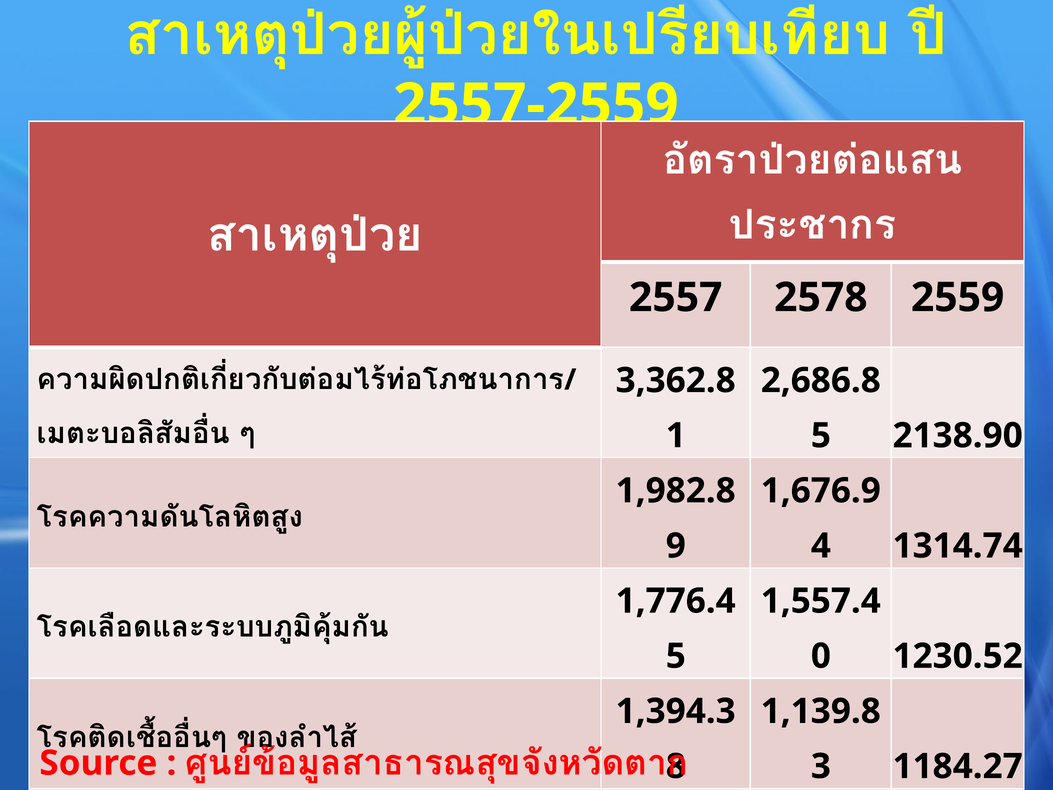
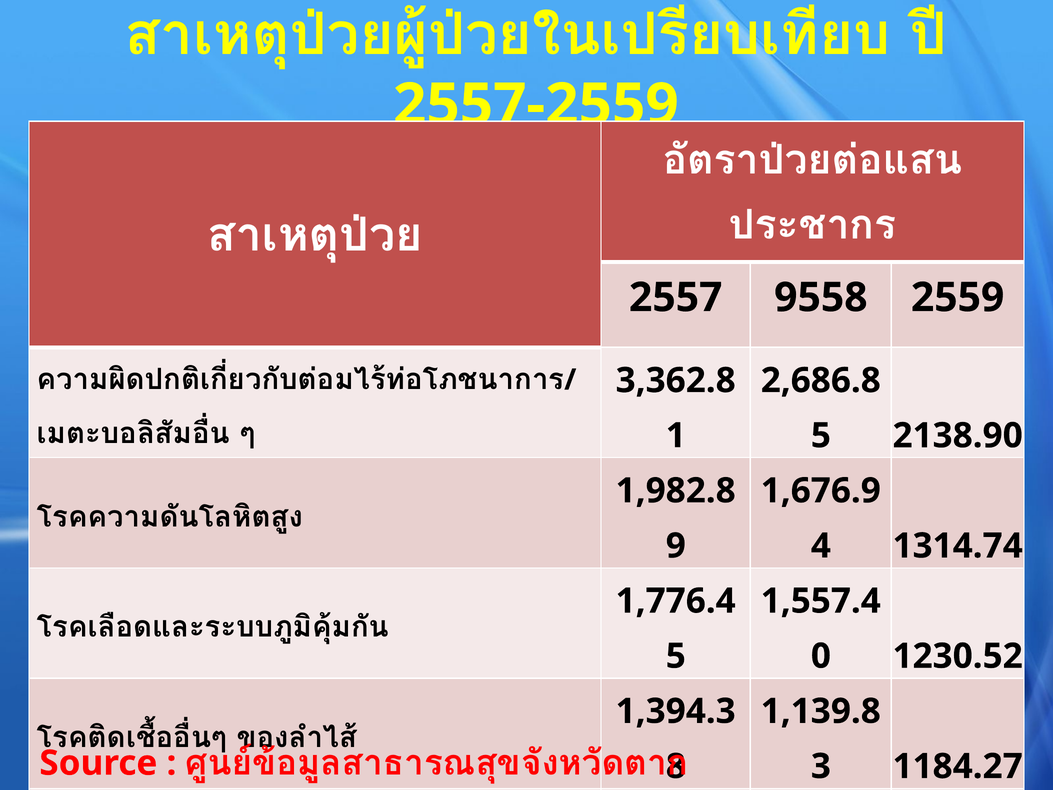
2578: 2578 -> 9558
